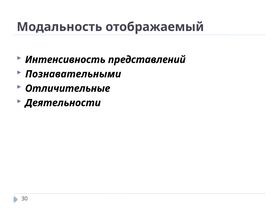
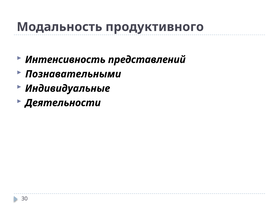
отображаемый: отображаемый -> продуктивного
Отличительные: Отличительные -> Индивидуальные
